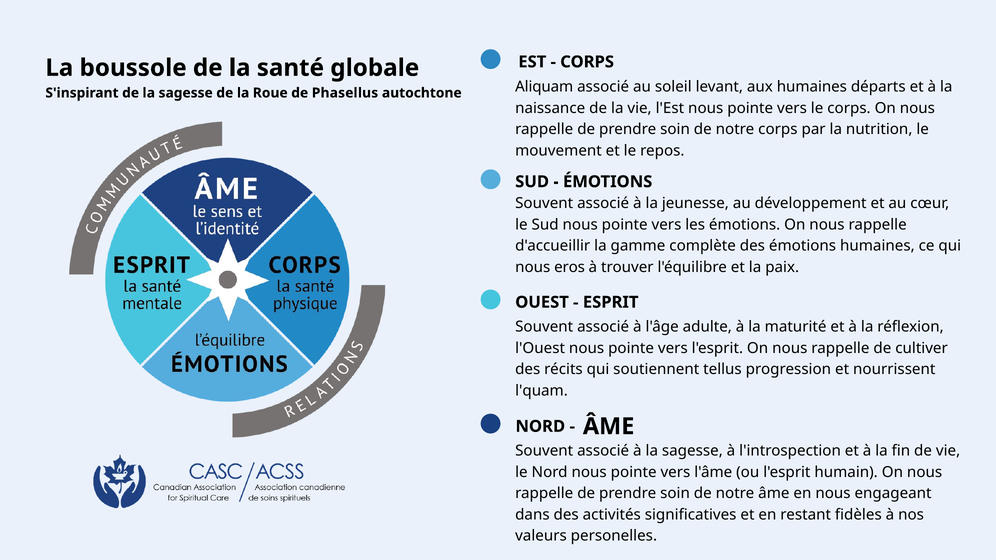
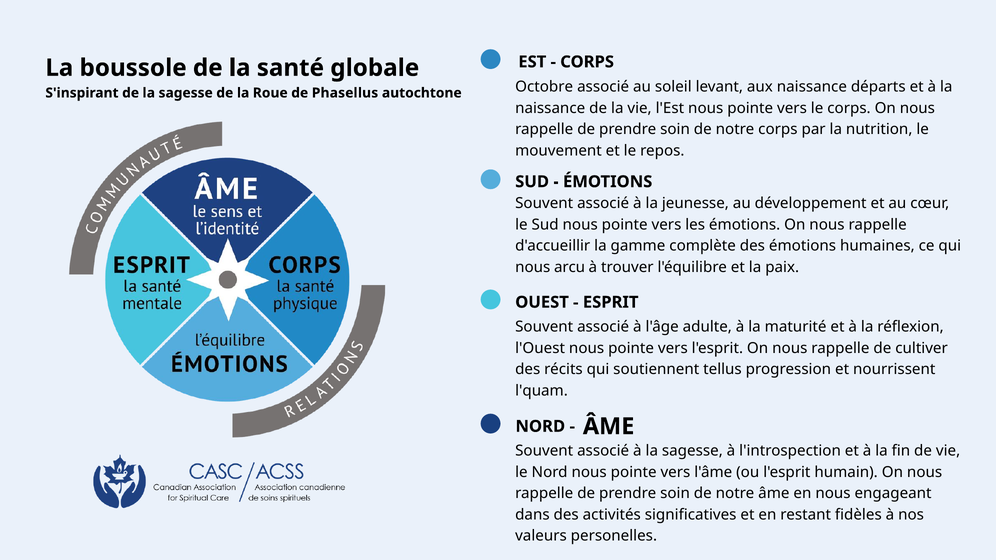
Aliquam: Aliquam -> Octobre
aux humaines: humaines -> naissance
eros: eros -> arcu
